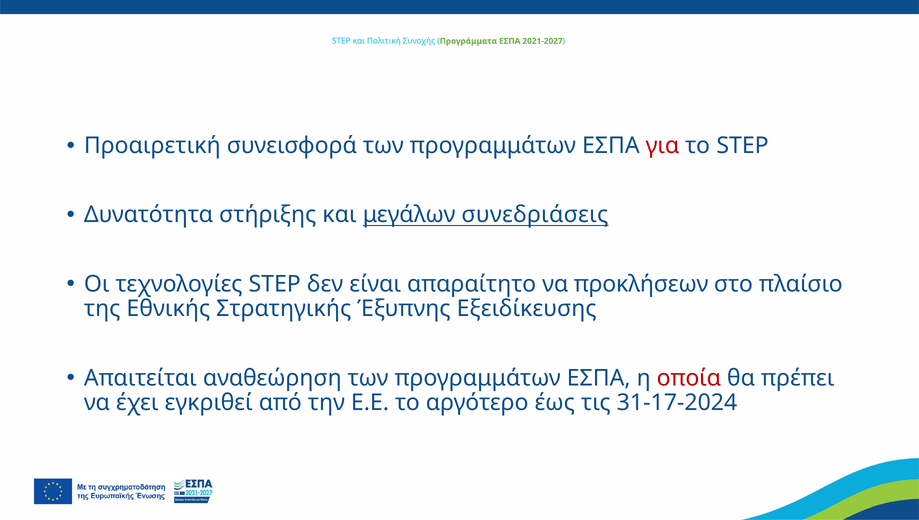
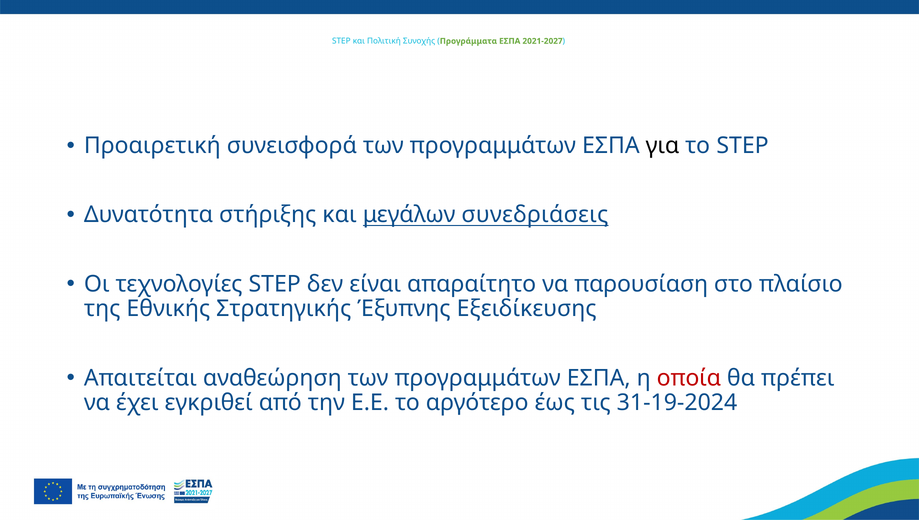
για colour: red -> black
προκλήσεων: προκλήσεων -> παρουσίαση
31-17-2024: 31-17-2024 -> 31-19-2024
